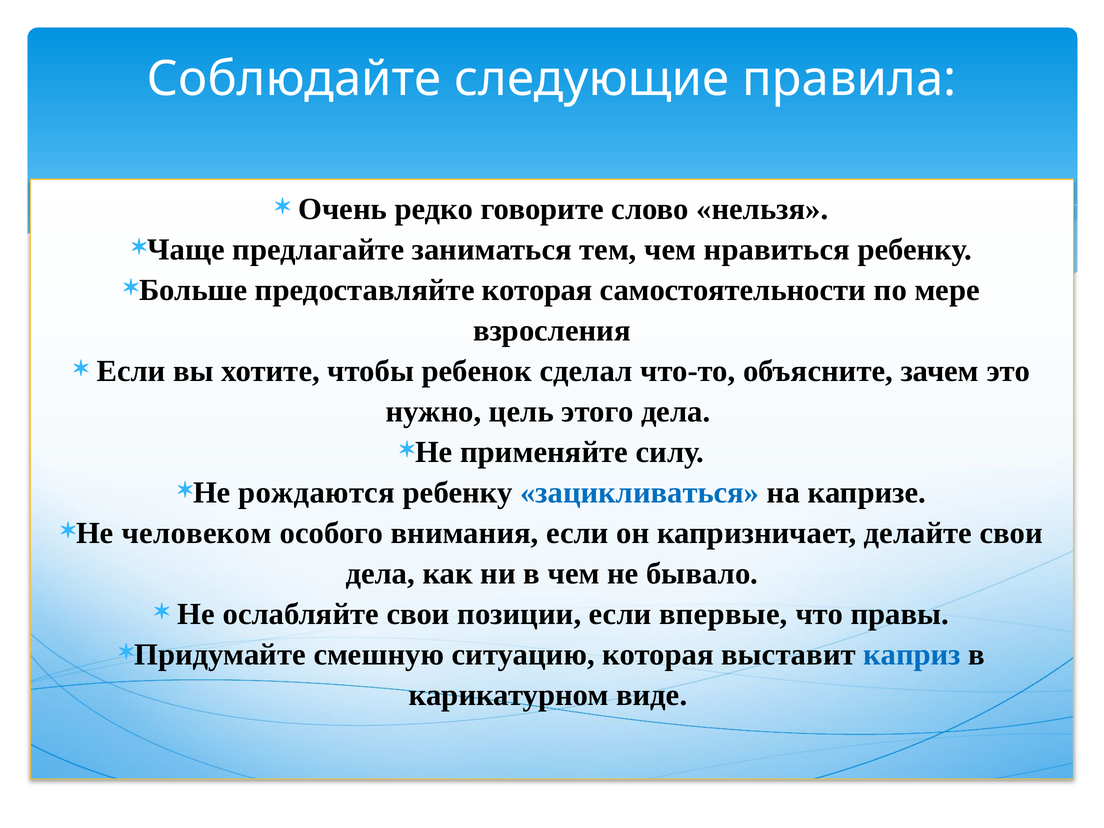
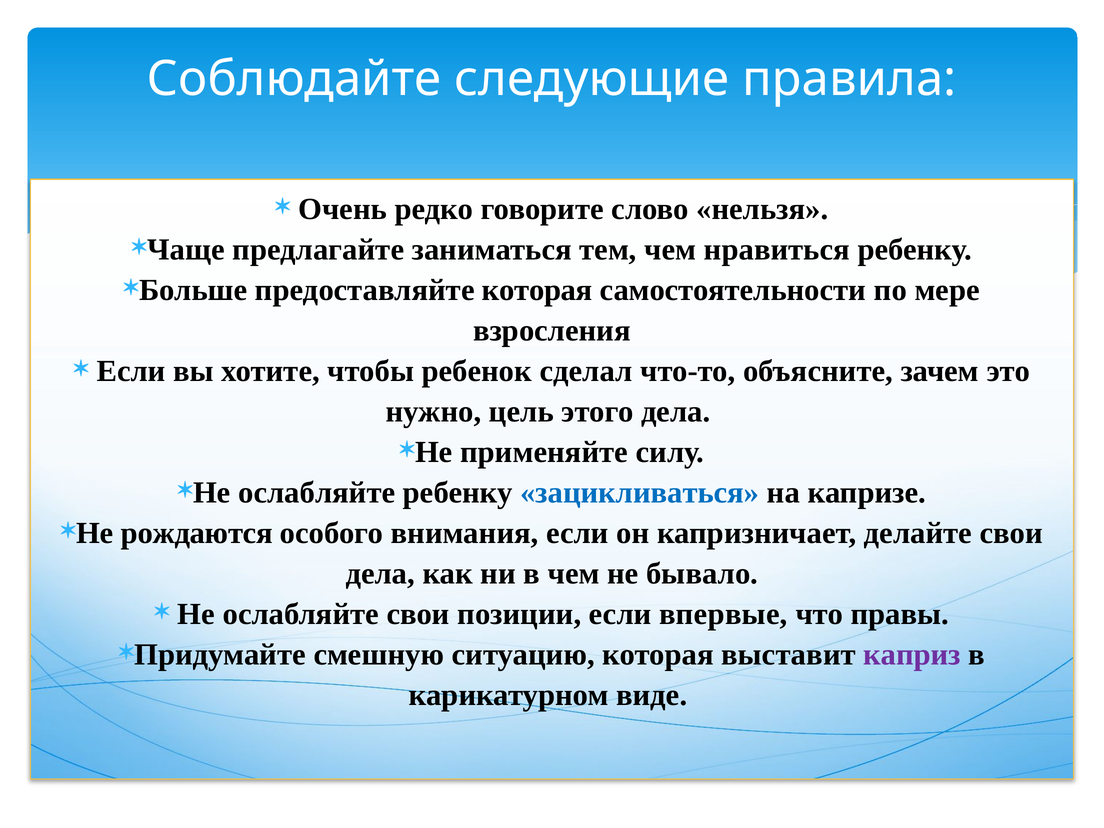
рождаются at (317, 493): рождаются -> ослабляйте
человеком: человеком -> рождаются
каприз colour: blue -> purple
